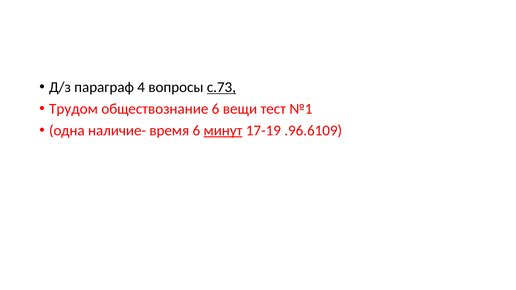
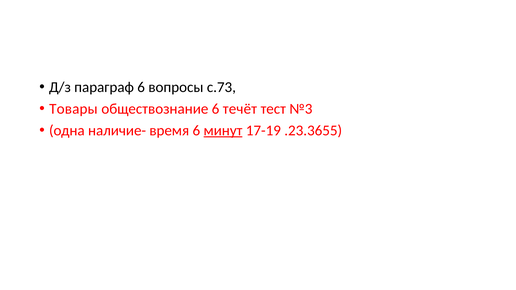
параграф 4: 4 -> 6
с.73 underline: present -> none
Трудом: Трудом -> Товары
вещи: вещи -> течёт
№1: №1 -> №3
.96.6109: .96.6109 -> .23.3655
